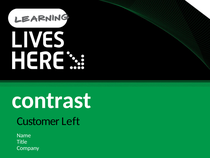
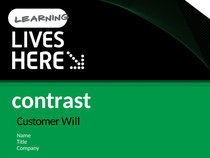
Left: Left -> Will
